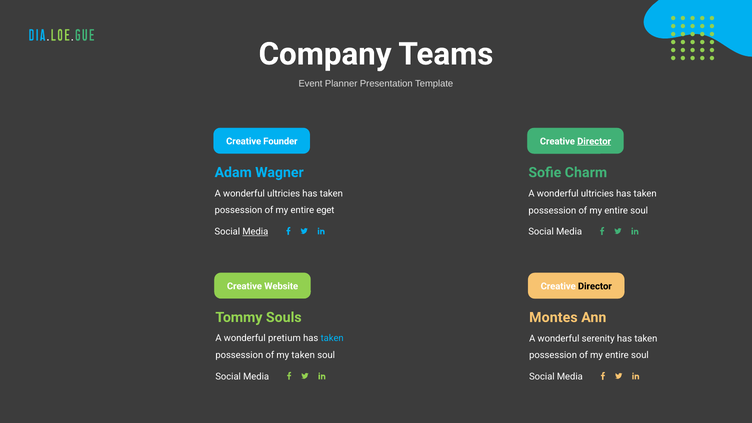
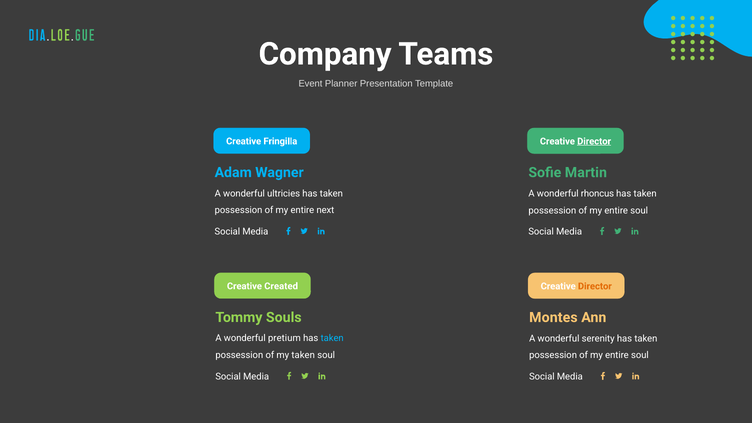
Founder: Founder -> Fringilla
Charm: Charm -> Martin
ultricies at (597, 193): ultricies -> rhoncus
eget: eget -> next
Media at (255, 232) underline: present -> none
Website: Website -> Created
Director at (595, 286) colour: black -> orange
